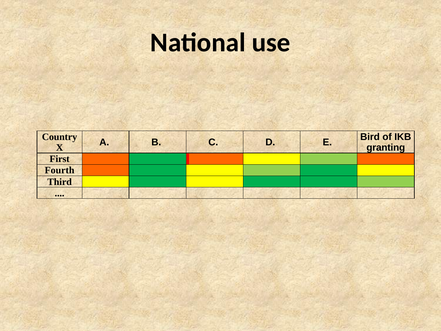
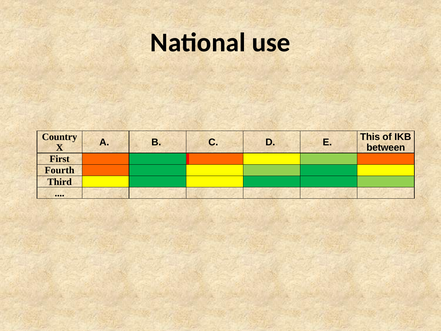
Bird: Bird -> This
granting: granting -> between
